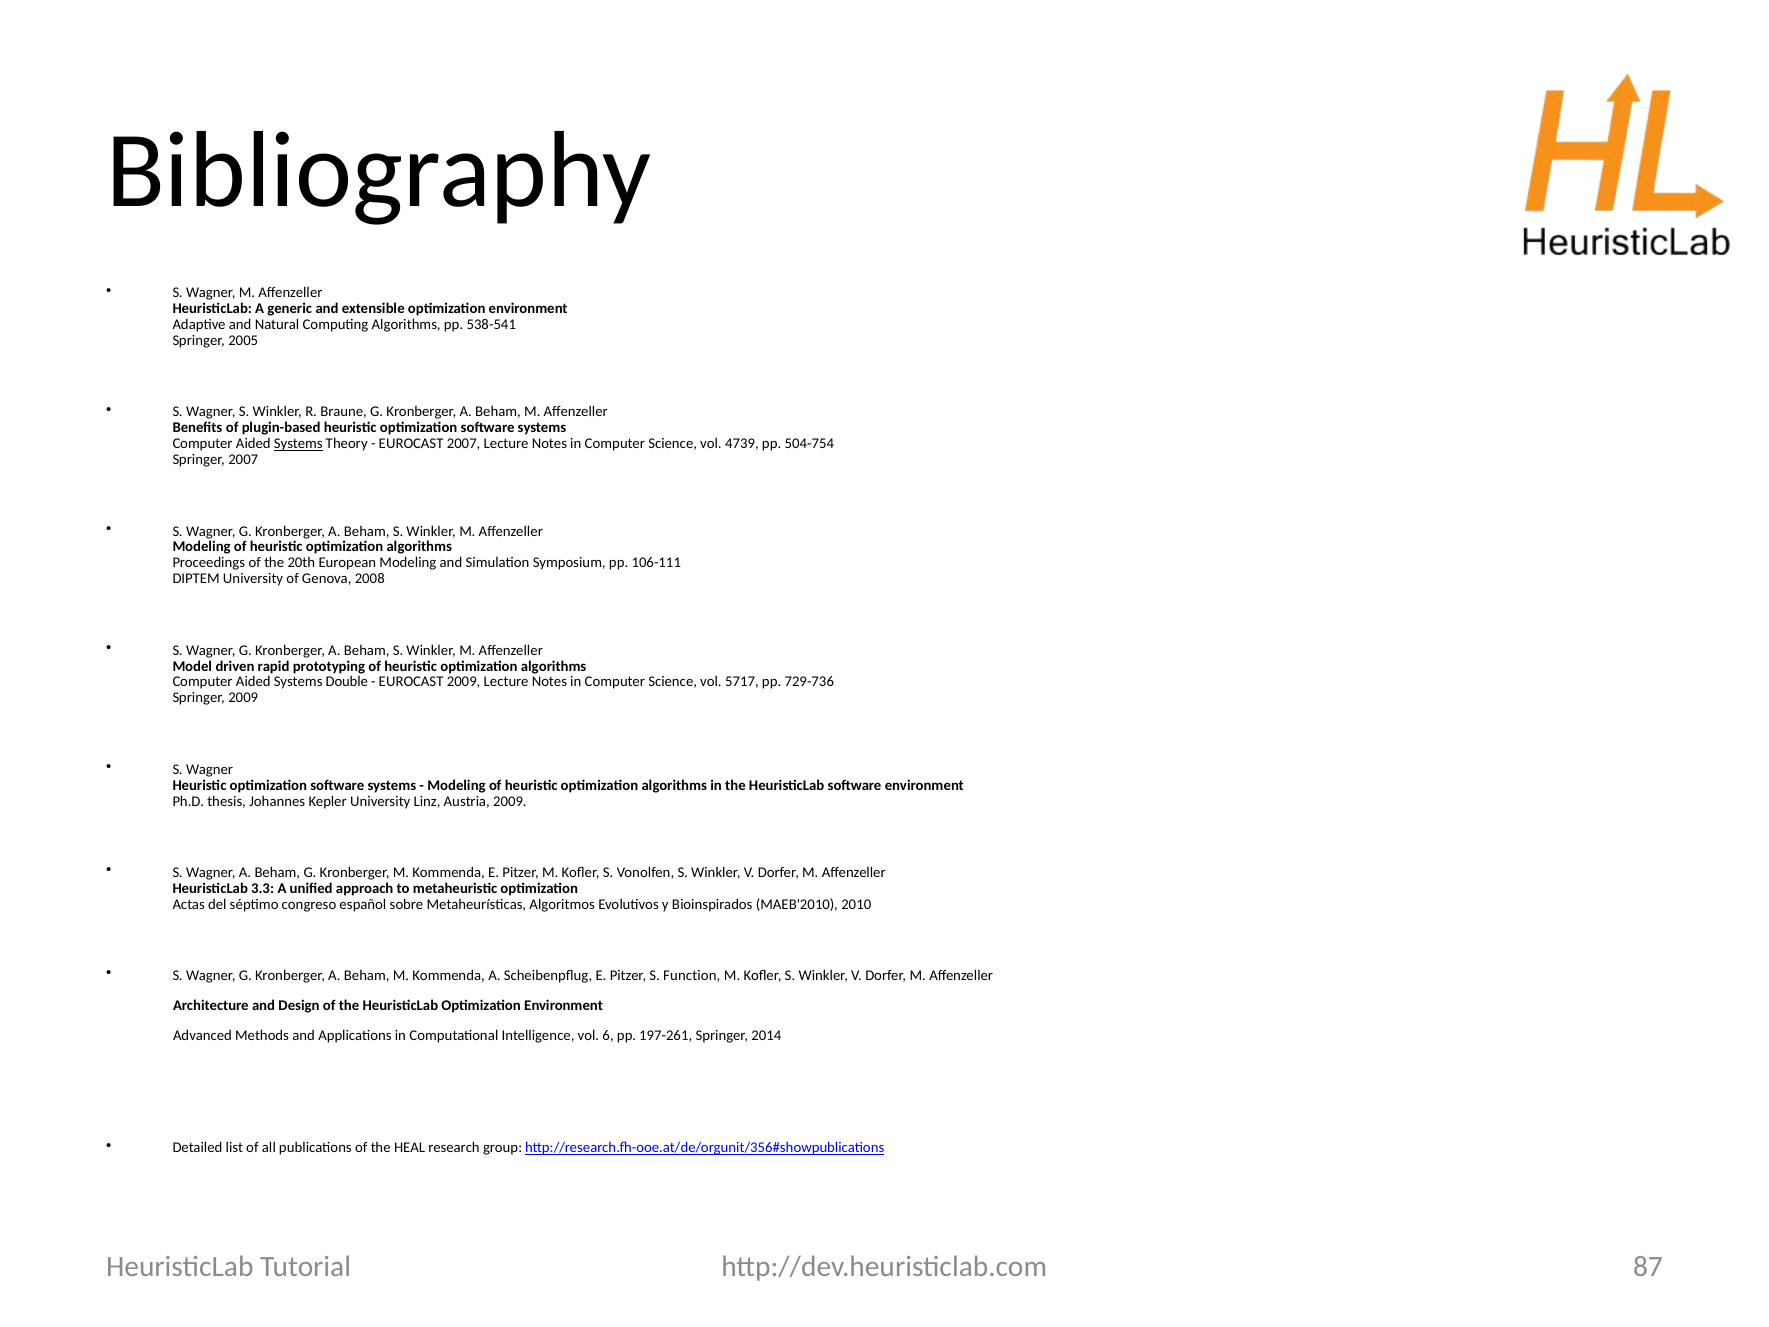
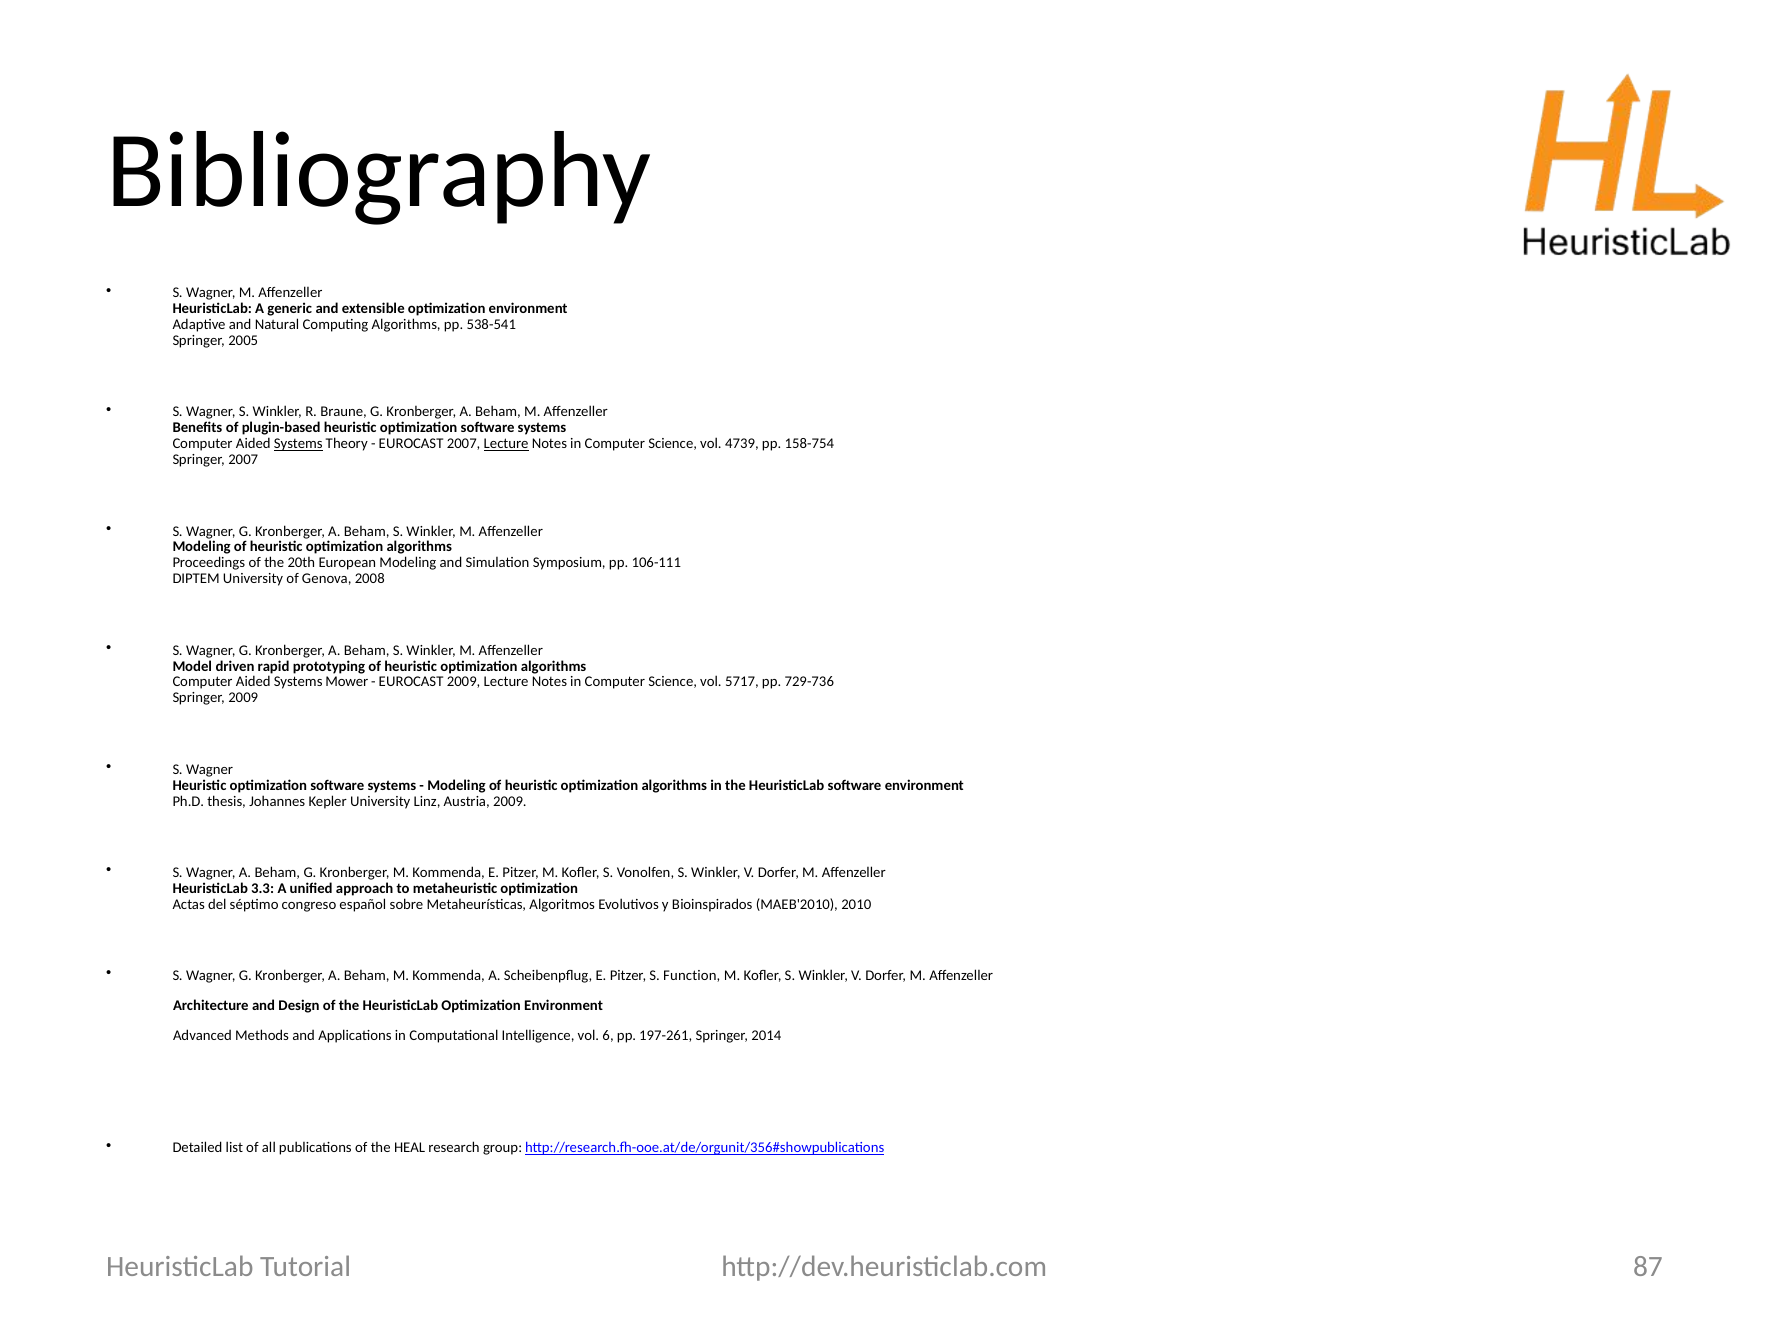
Lecture at (506, 444) underline: none -> present
504-754: 504-754 -> 158-754
Double: Double -> Mower
